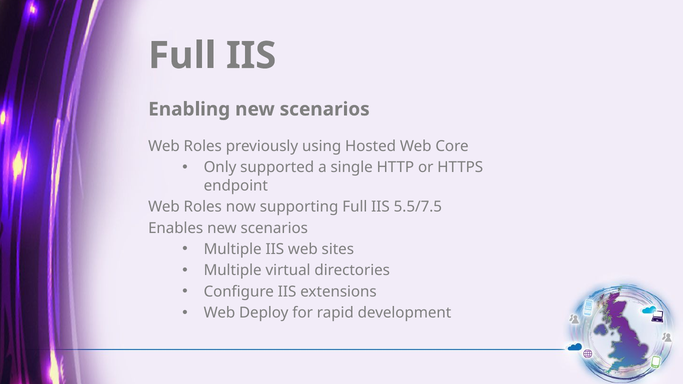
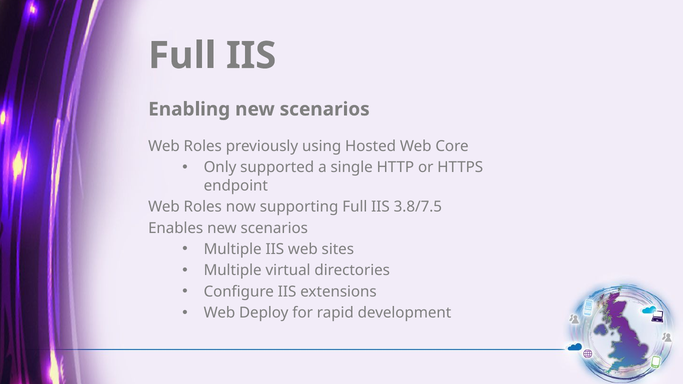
5.5/7.5: 5.5/7.5 -> 3.8/7.5
